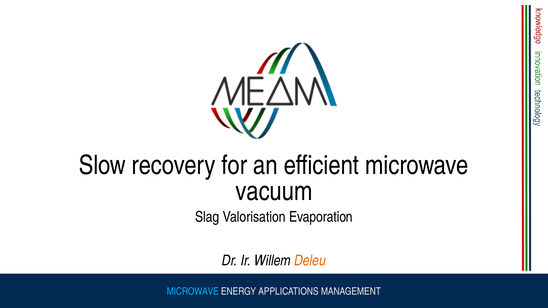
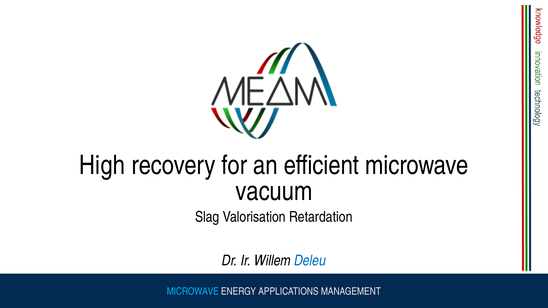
Slow: Slow -> High
Evaporation: Evaporation -> Retardation
Deleu colour: orange -> blue
